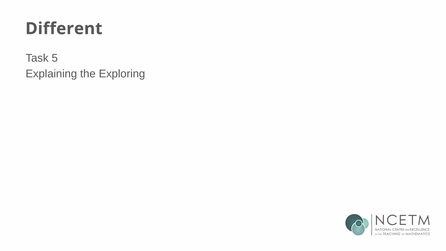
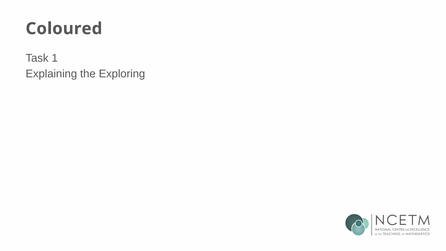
Different: Different -> Coloured
5: 5 -> 1
